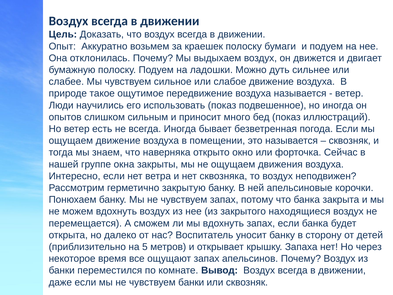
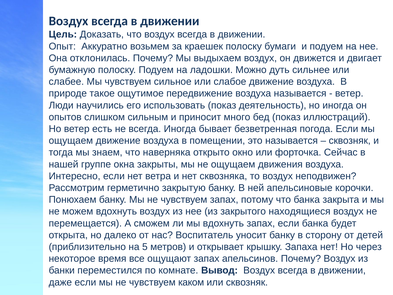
подвешенное: подвешенное -> деятельность
чувствуем банки: банки -> каком
